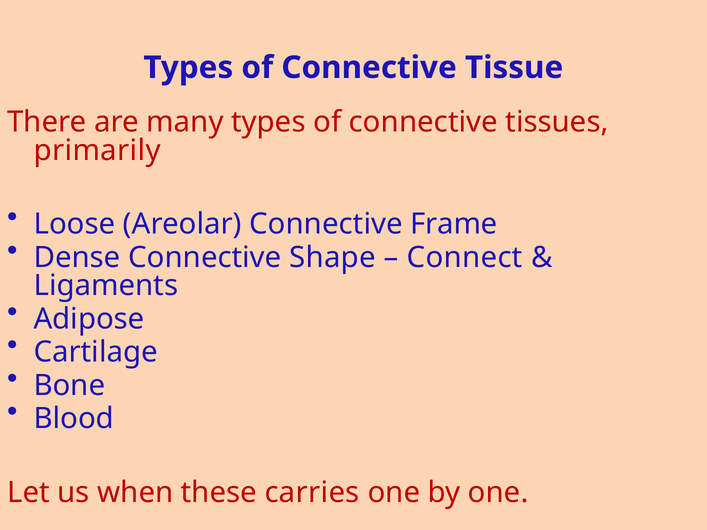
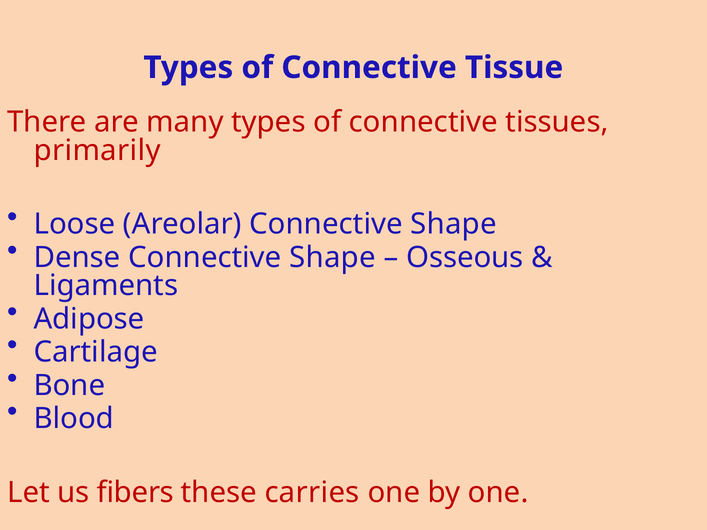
Areolar Connective Frame: Frame -> Shape
Connect: Connect -> Osseous
when: when -> fibers
